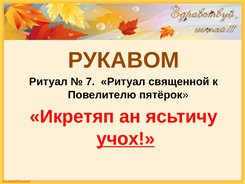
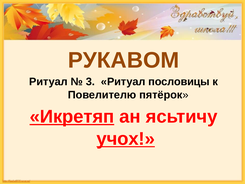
7: 7 -> 3
священной: священной -> пословицы
Икретяп underline: none -> present
